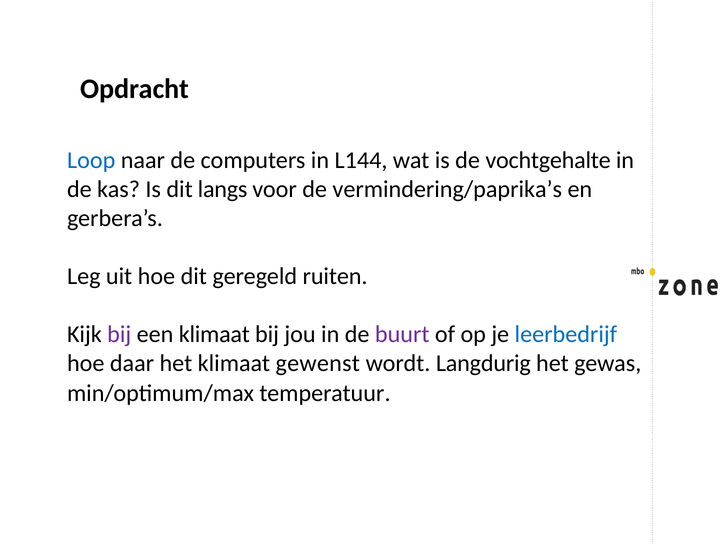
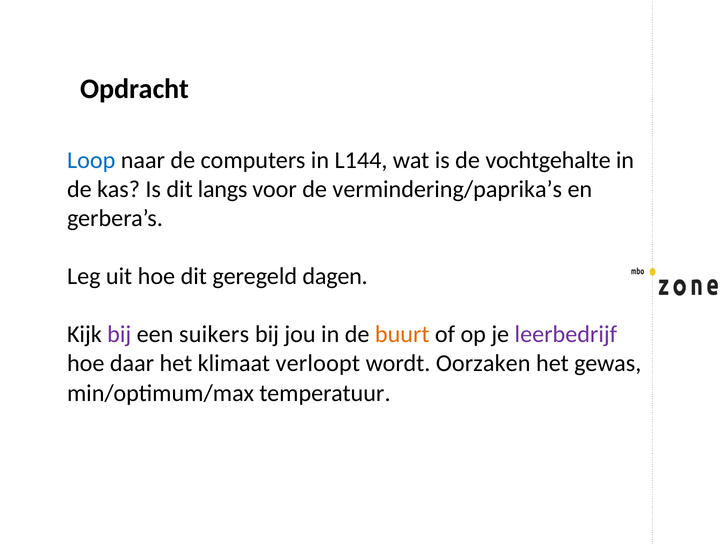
ruiten: ruiten -> dagen
een klimaat: klimaat -> suikers
buurt colour: purple -> orange
leerbedrijf colour: blue -> purple
gewenst: gewenst -> verloopt
Langdurig: Langdurig -> Oorzaken
